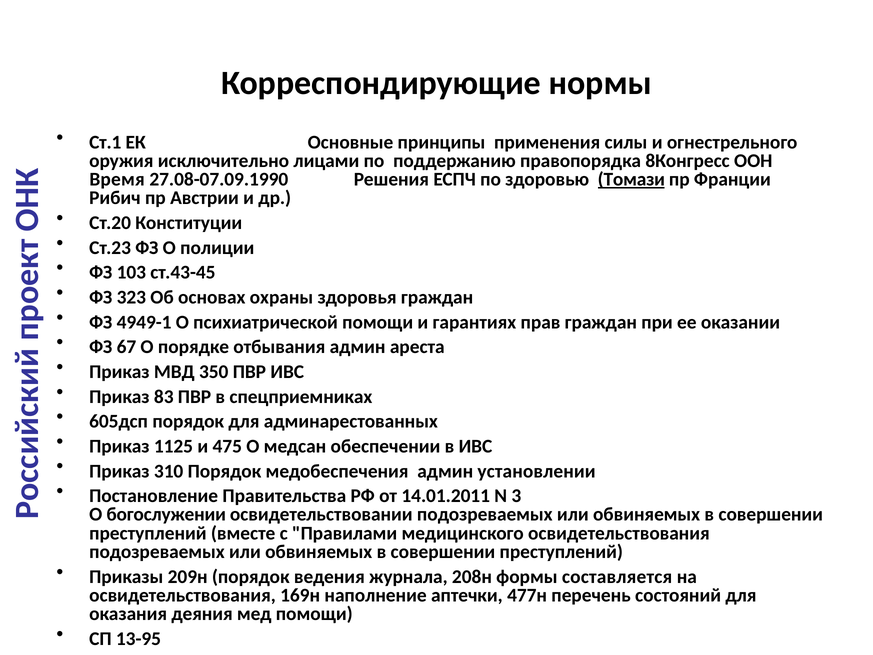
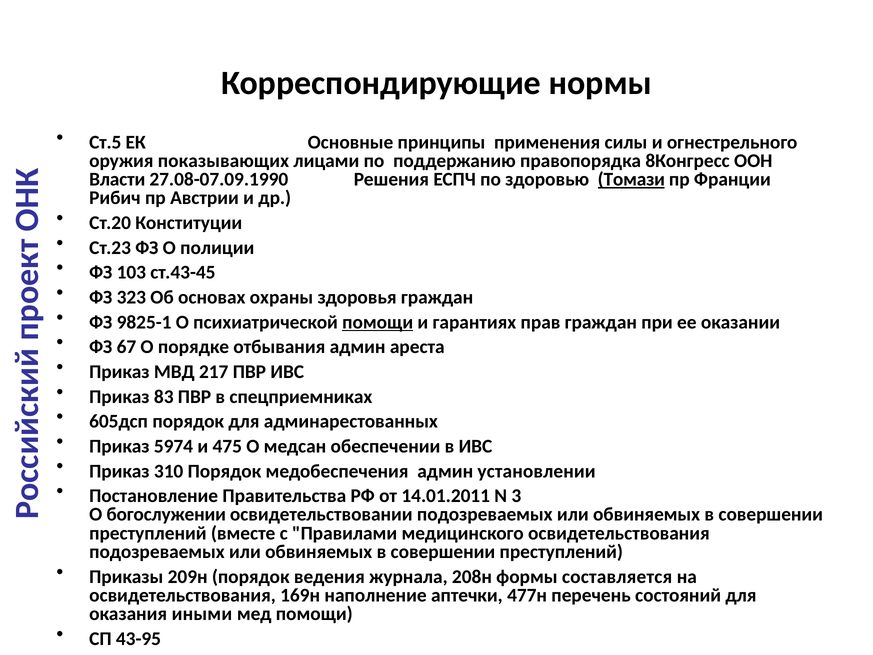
Ст.1: Ст.1 -> Ст.5
исключительно: исключительно -> показывающих
Время: Время -> Власти
4949-1: 4949-1 -> 9825-1
помощи at (378, 322) underline: none -> present
350: 350 -> 217
1125: 1125 -> 5974
деяния: деяния -> иными
13-95: 13-95 -> 43-95
